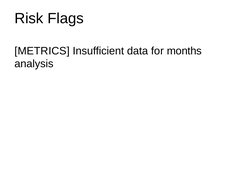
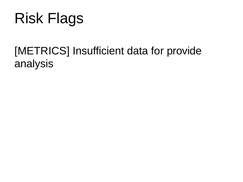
months: months -> provide
